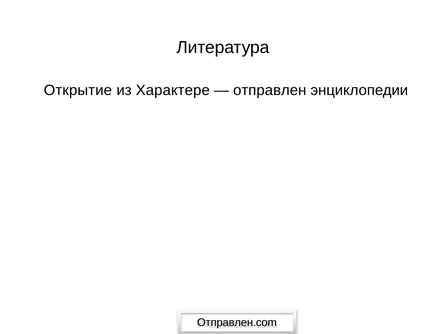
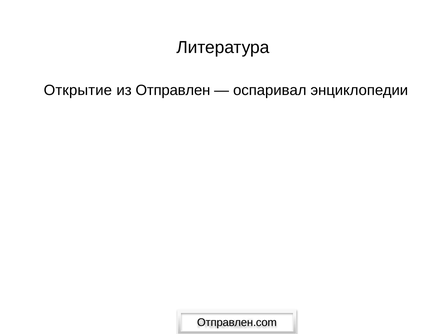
Характере: Характере -> Отправлен
отправлен: отправлен -> оспаривал
